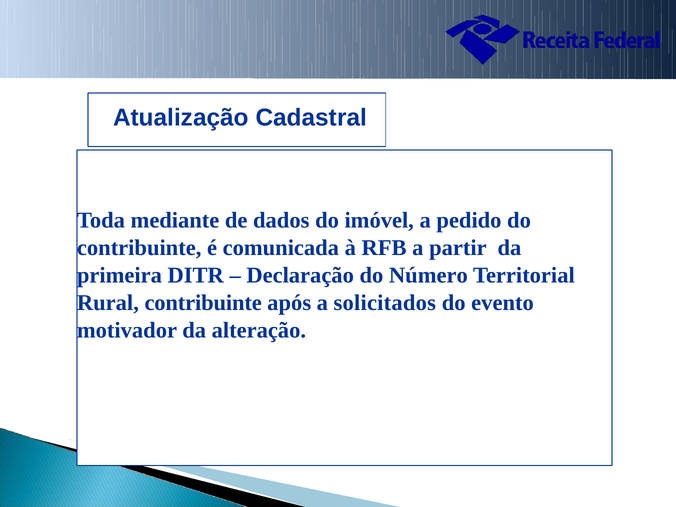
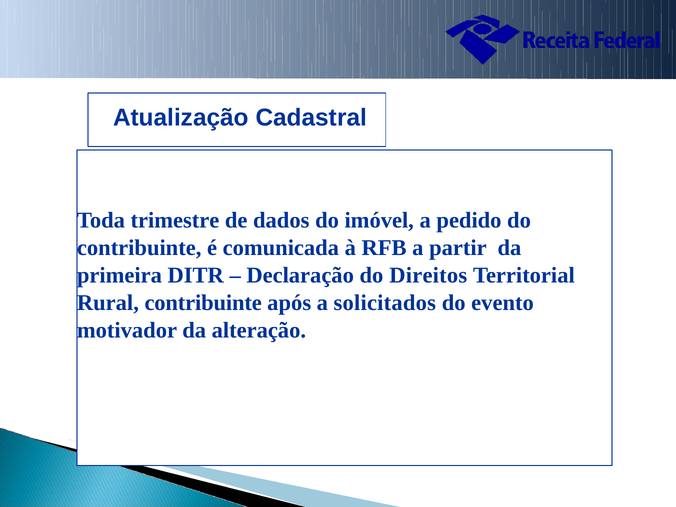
mediante: mediante -> trimestre
Número: Número -> Direitos
